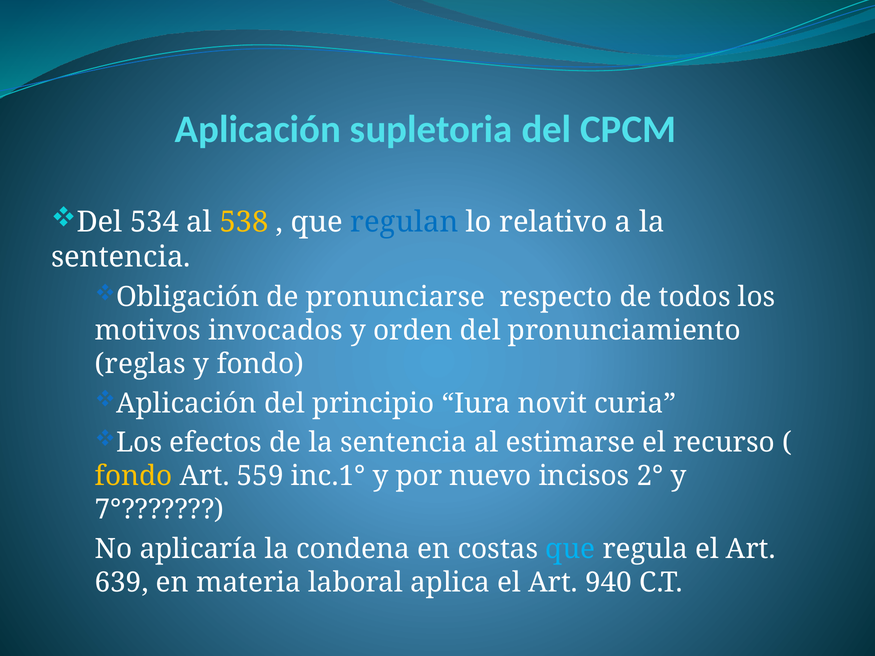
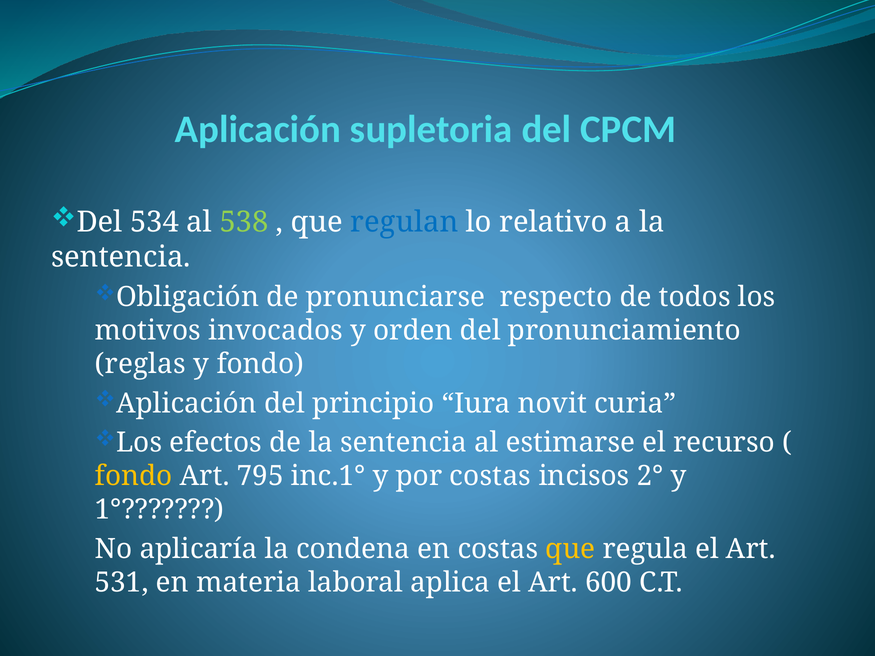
538 colour: yellow -> light green
559: 559 -> 795
por nuevo: nuevo -> costas
7°: 7° -> 1°
que at (570, 549) colour: light blue -> yellow
639: 639 -> 531
940: 940 -> 600
